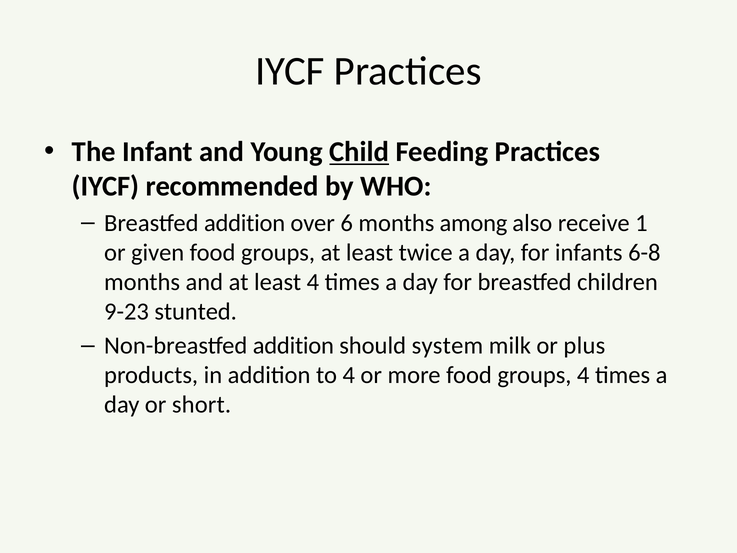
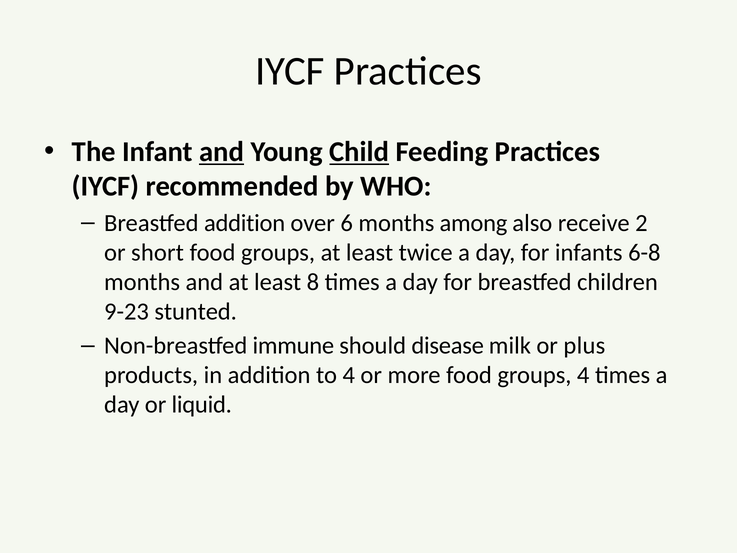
and at (222, 152) underline: none -> present
1: 1 -> 2
given: given -> short
least 4: 4 -> 8
Non-breastfed addition: addition -> immune
system: system -> disease
short: short -> liquid
